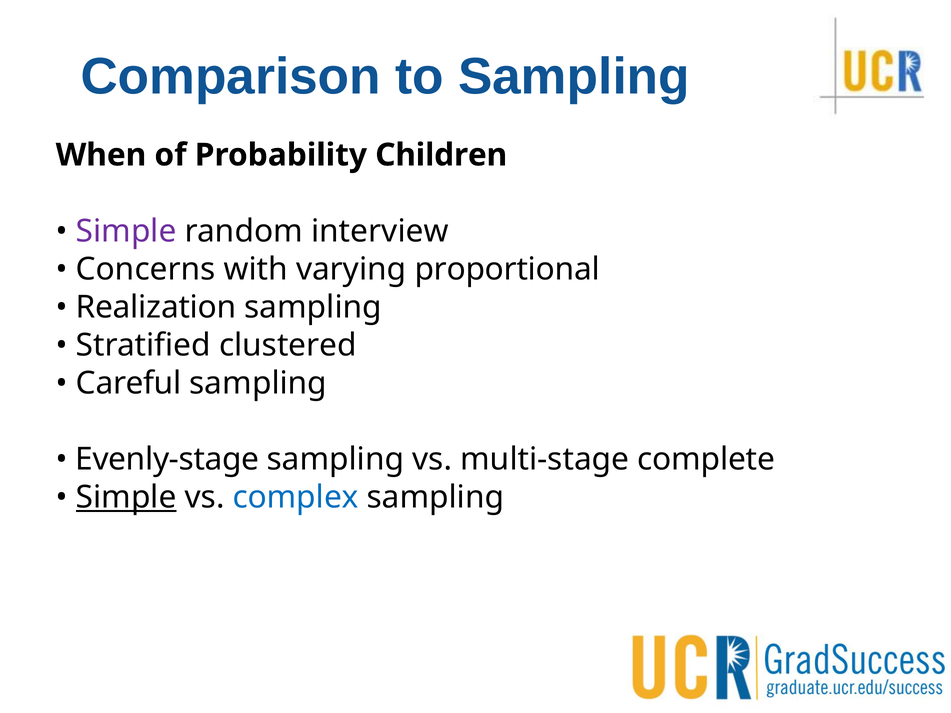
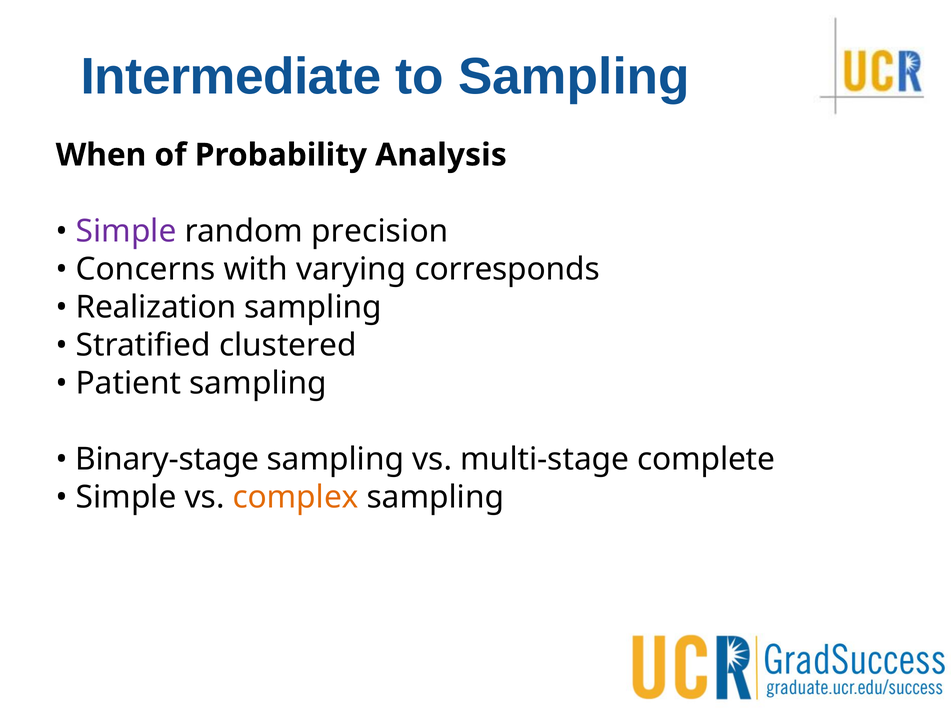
Comparison: Comparison -> Intermediate
Children: Children -> Analysis
interview: interview -> precision
proportional: proportional -> corresponds
Careful: Careful -> Patient
Evenly-stage: Evenly-stage -> Binary-stage
Simple at (126, 497) underline: present -> none
complex colour: blue -> orange
